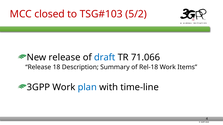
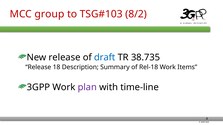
closed: closed -> group
5/2: 5/2 -> 8/2
71.066: 71.066 -> 38.735
plan colour: blue -> purple
